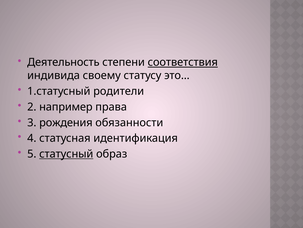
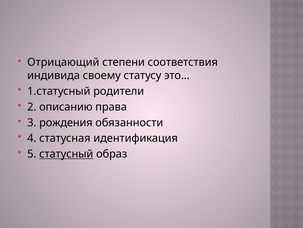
Деятельность: Деятельность -> Отрицающий
соответствия underline: present -> none
например: например -> описанию
